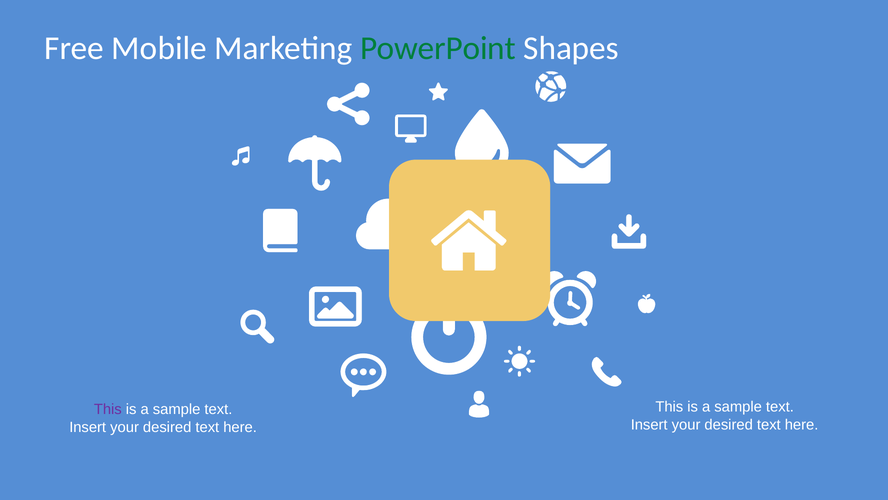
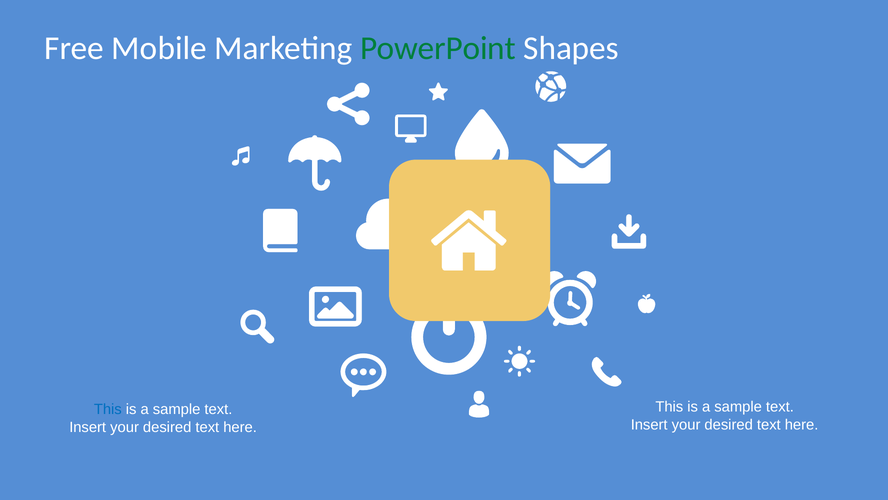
This at (108, 409) colour: purple -> blue
